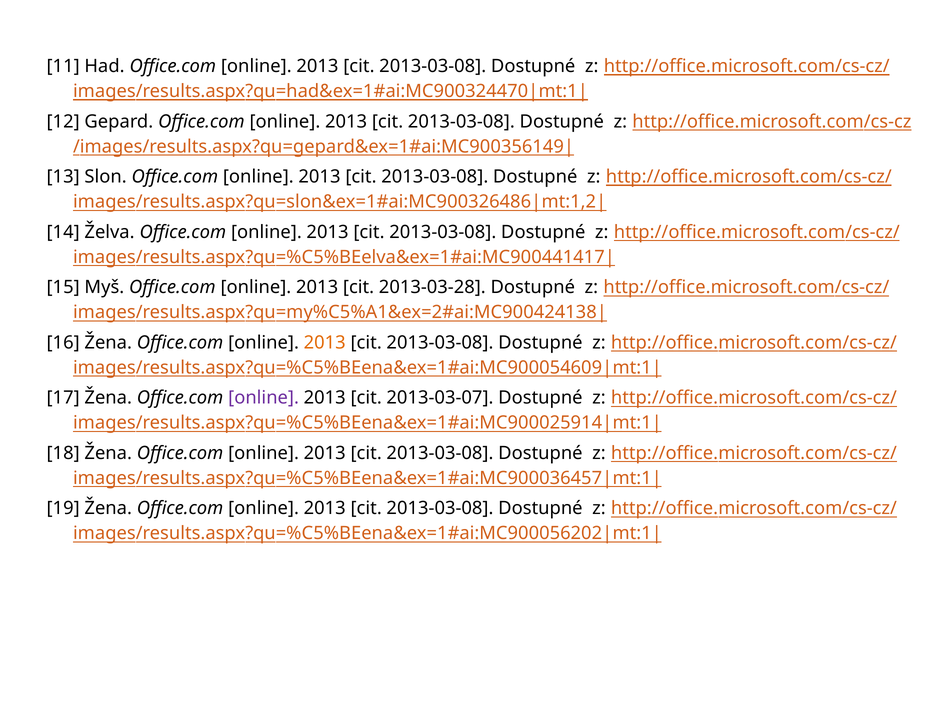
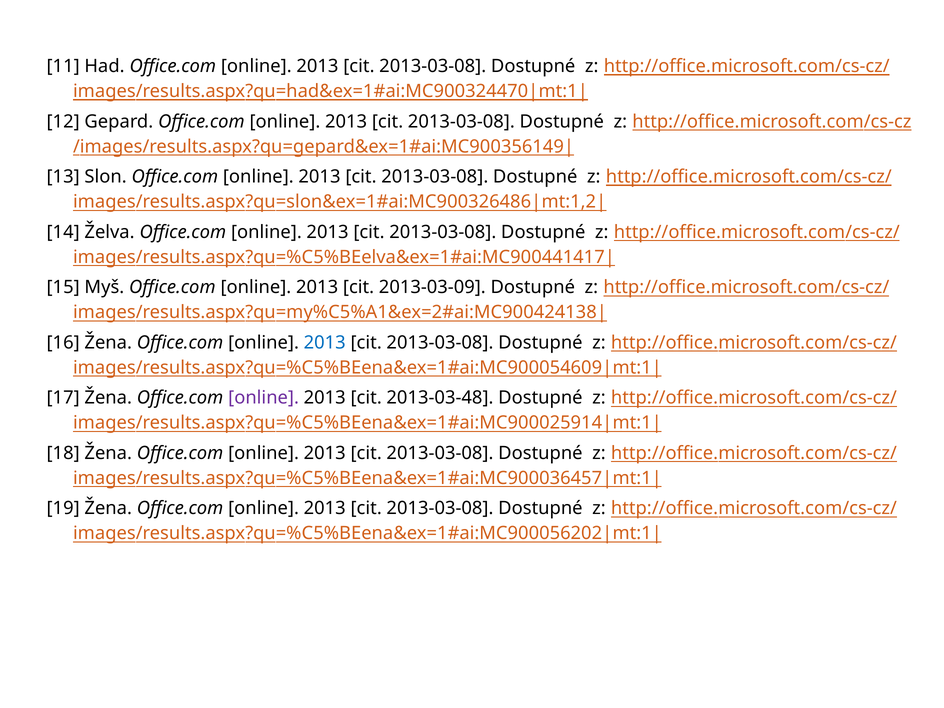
2013-03-28: 2013-03-28 -> 2013-03-09
2013 at (325, 343) colour: orange -> blue
2013-03-07: 2013-03-07 -> 2013-03-48
